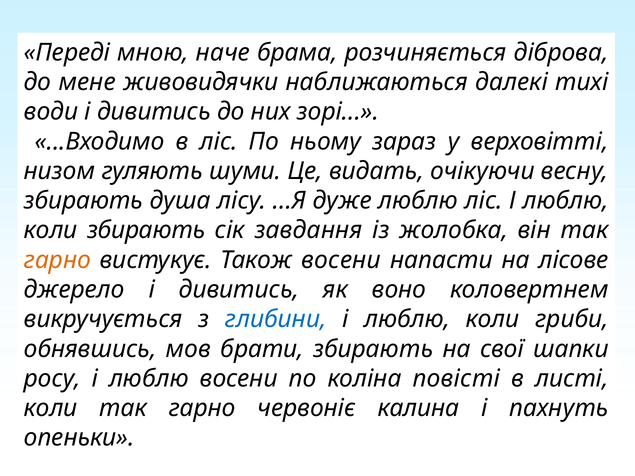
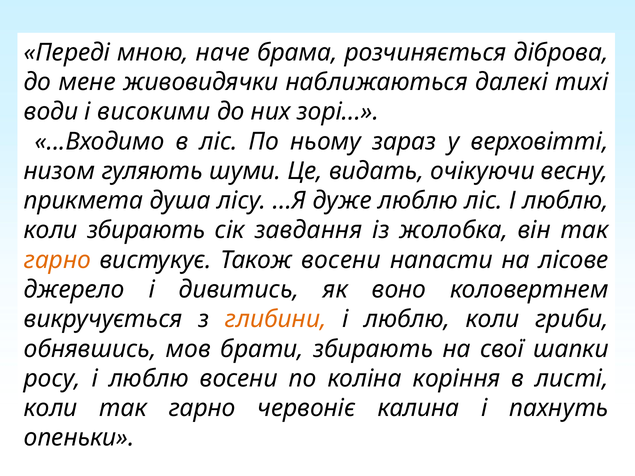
води і дивитись: дивитись -> високими
збирають at (83, 201): збирають -> прикмета
глибини colour: blue -> orange
повісті: повісті -> коріння
